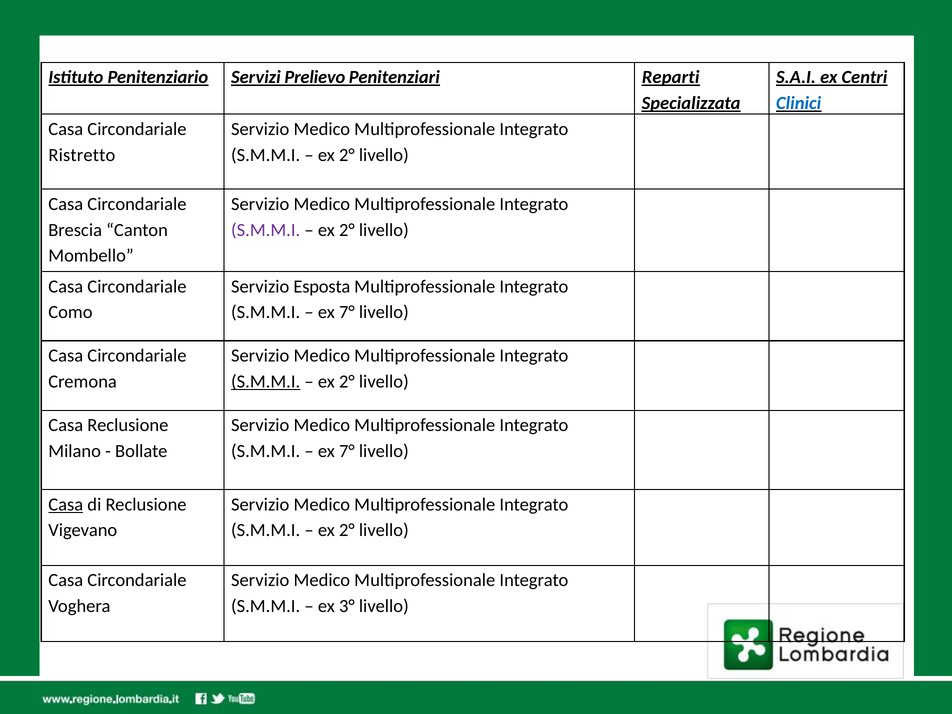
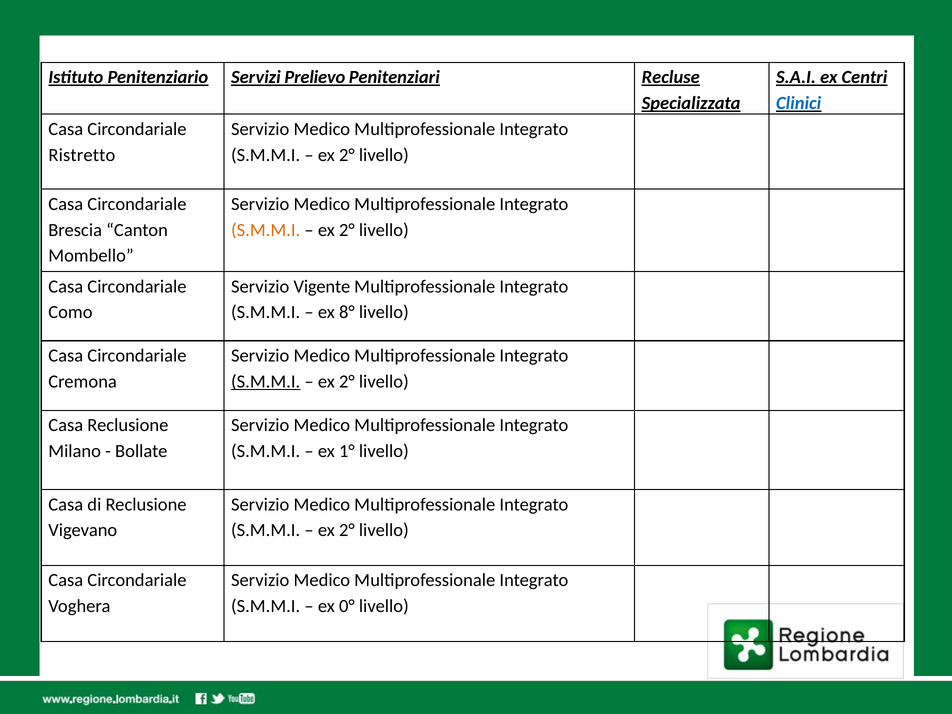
Reparti: Reparti -> Recluse
S.M.M.I at (266, 230) colour: purple -> orange
Esposta: Esposta -> Vigente
7° at (347, 312): 7° -> 8°
7° at (347, 451): 7° -> 1°
Casa at (66, 504) underline: present -> none
3°: 3° -> 0°
